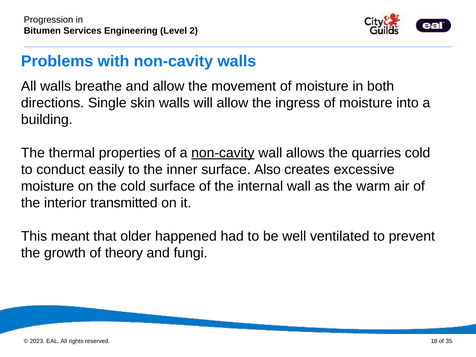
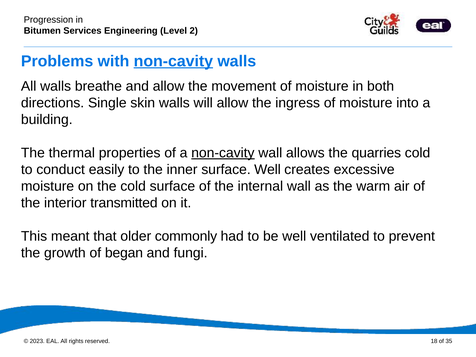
non-cavity at (173, 61) underline: none -> present
surface Also: Also -> Well
happened: happened -> commonly
theory: theory -> began
